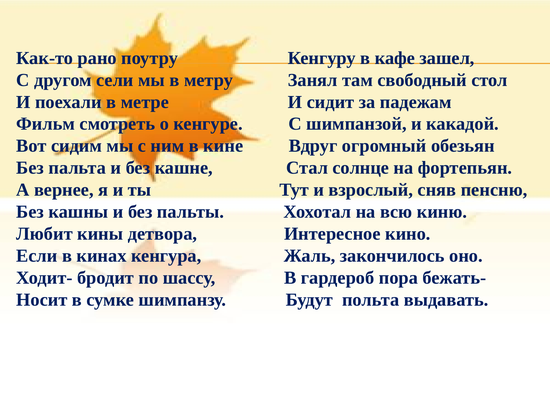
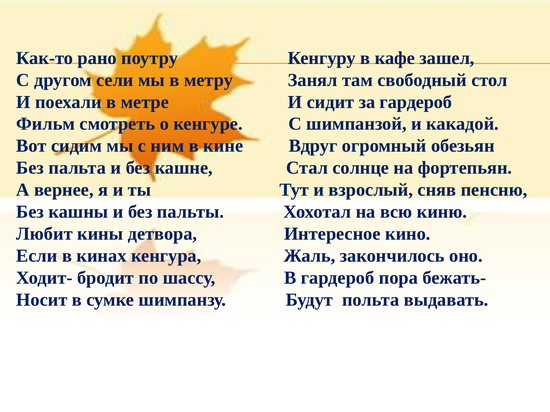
за падежам: падежам -> гардероб
